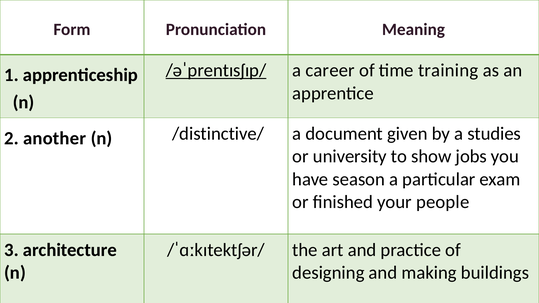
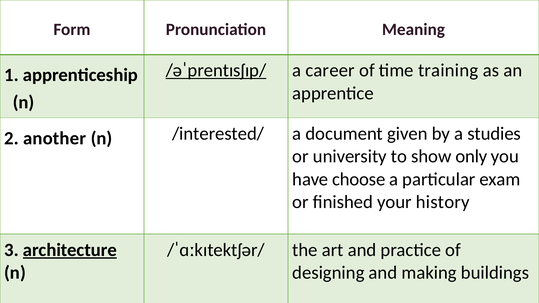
/distinctive/: /distinctive/ -> /interested/
jobs: jobs -> only
season: season -> choose
people: people -> history
architecture underline: none -> present
